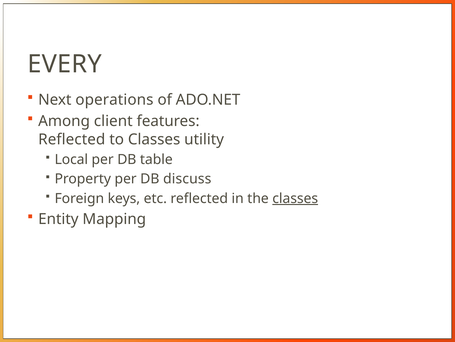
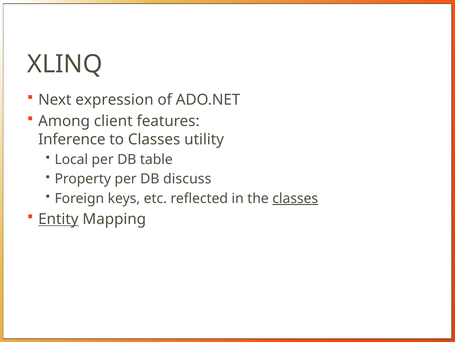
EVERY: EVERY -> XLINQ
operations: operations -> expression
Reflected at (72, 139): Reflected -> Inference
Entity underline: none -> present
